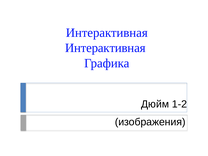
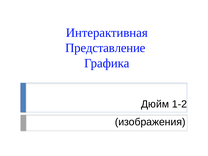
Интерактивная at (105, 48): Интерактивная -> Представление
